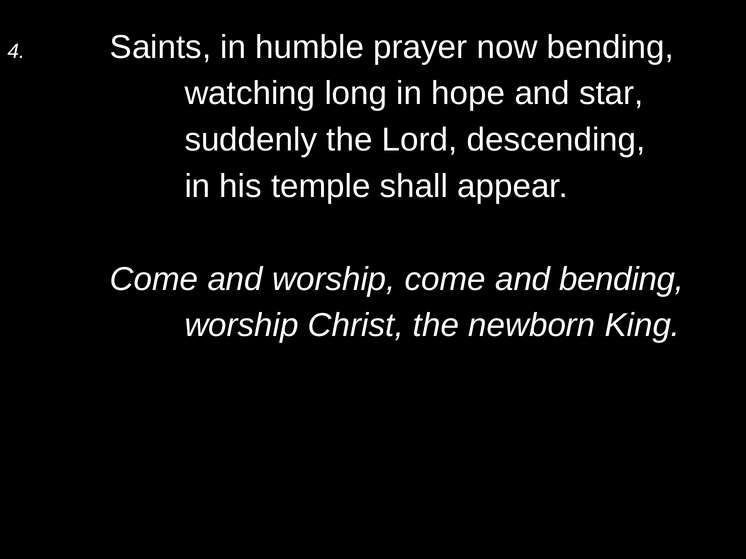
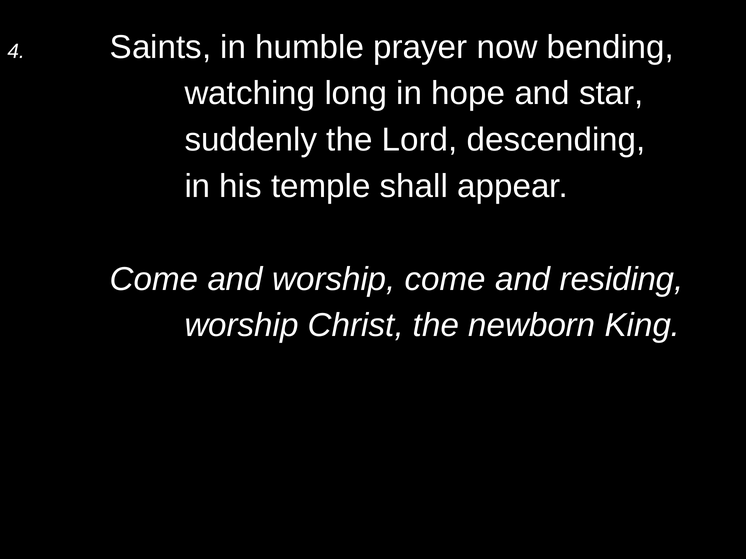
and bending: bending -> residing
